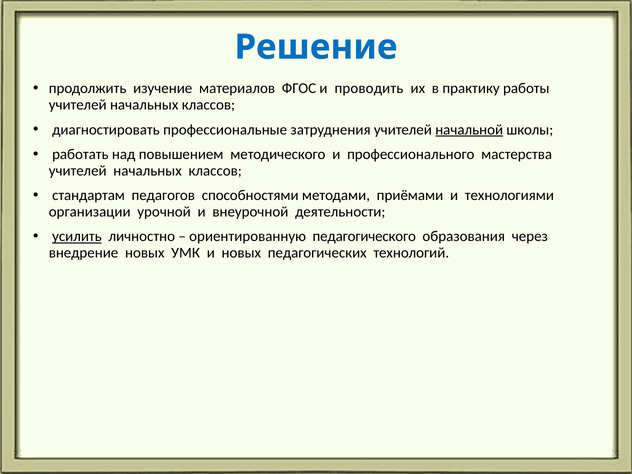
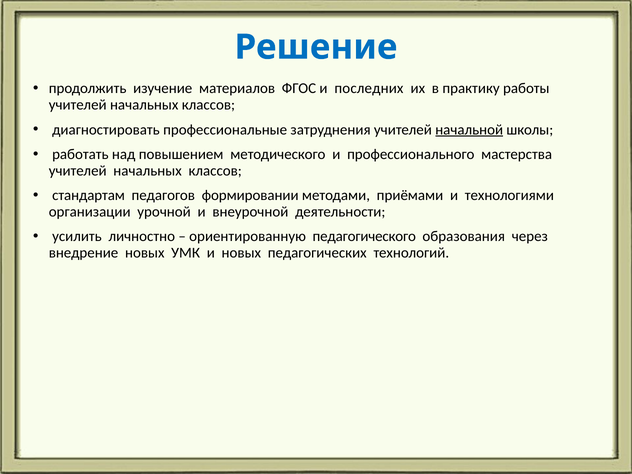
проводить: проводить -> последних
способностями: способностями -> формировании
усилить underline: present -> none
